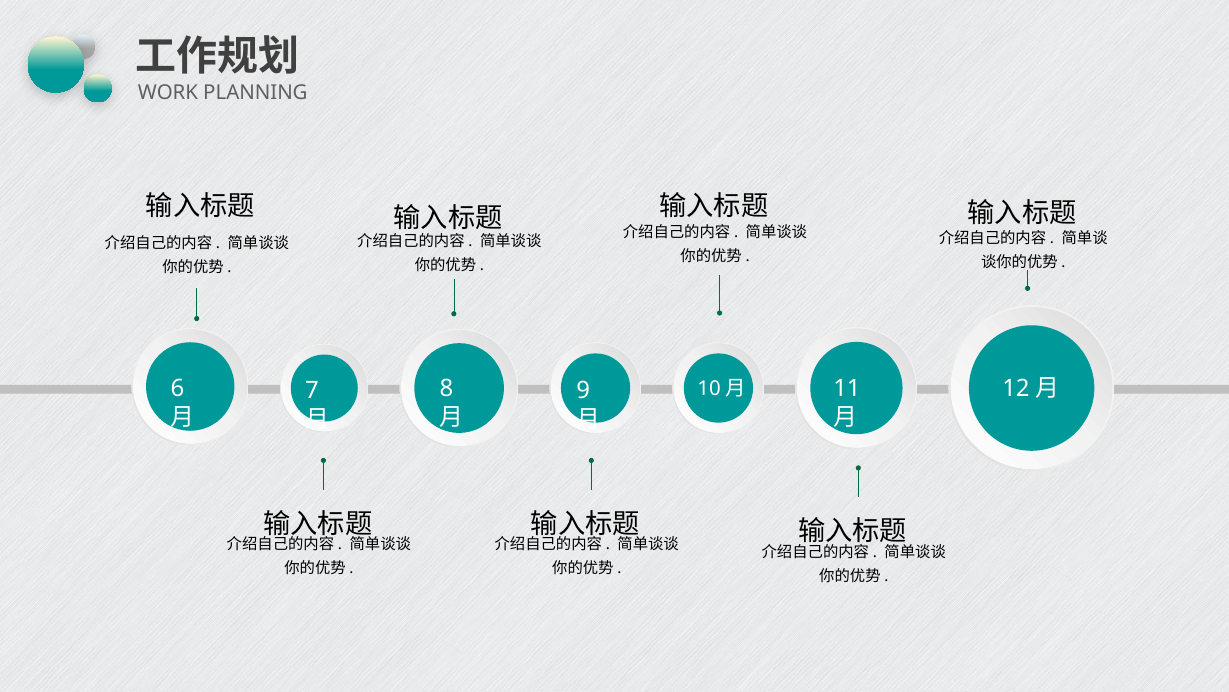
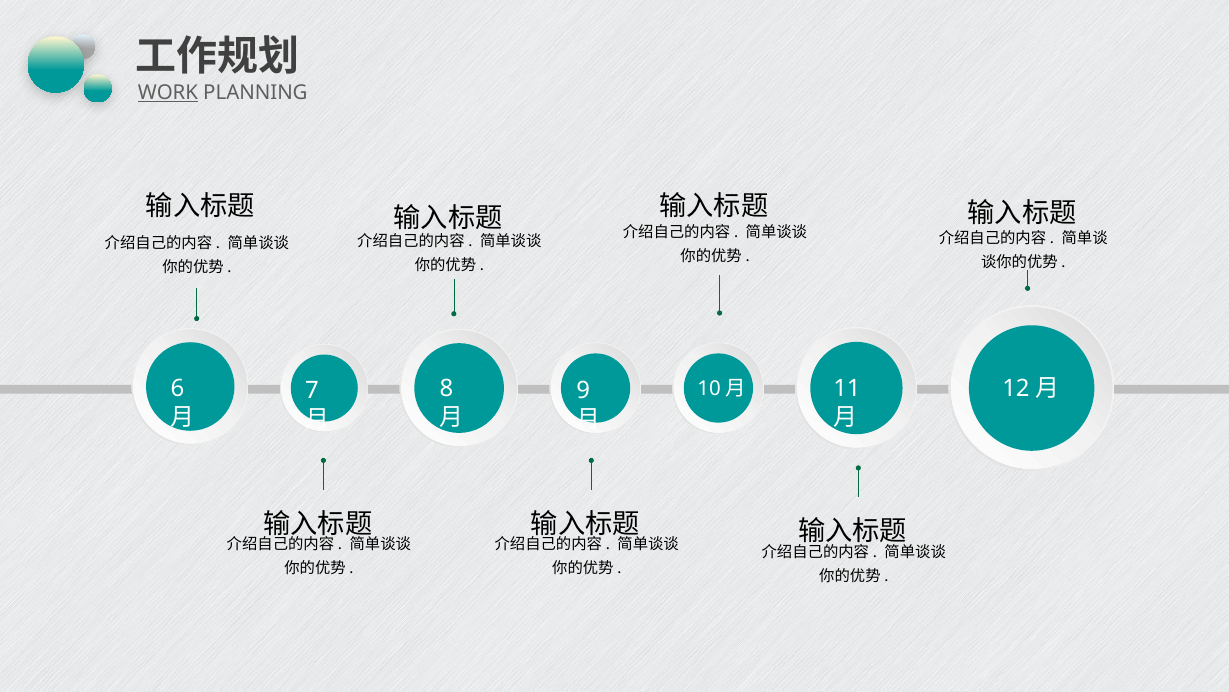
WORK underline: none -> present
